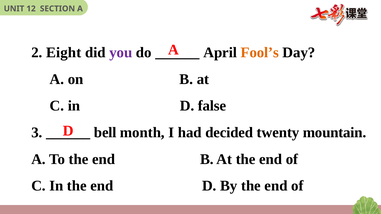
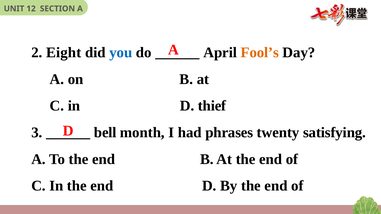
you colour: purple -> blue
false: false -> thief
decided: decided -> phrases
mountain: mountain -> satisfying
